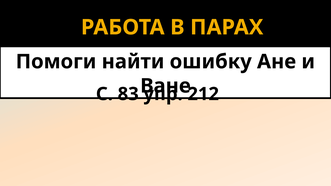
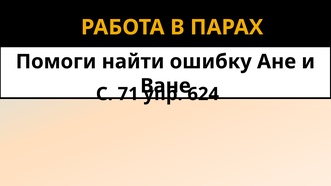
83: 83 -> 71
212: 212 -> 624
